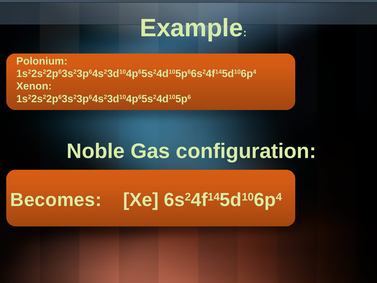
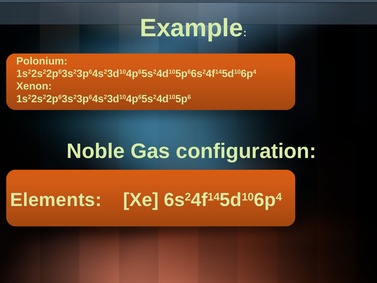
Becomes: Becomes -> Elements
